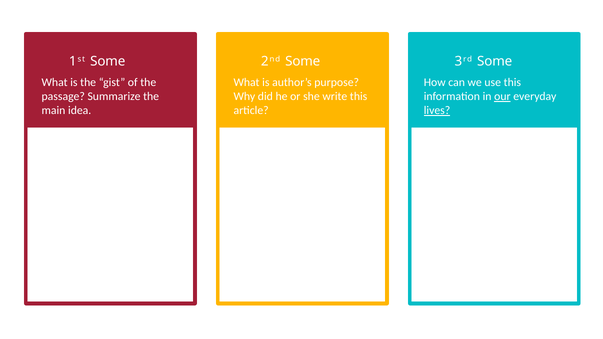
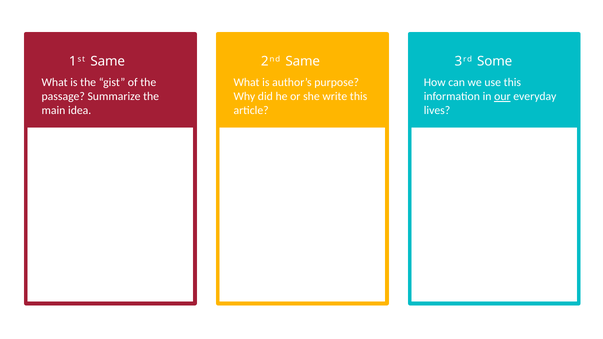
1st Some: Some -> Same
2nd Some: Some -> Same
lives underline: present -> none
